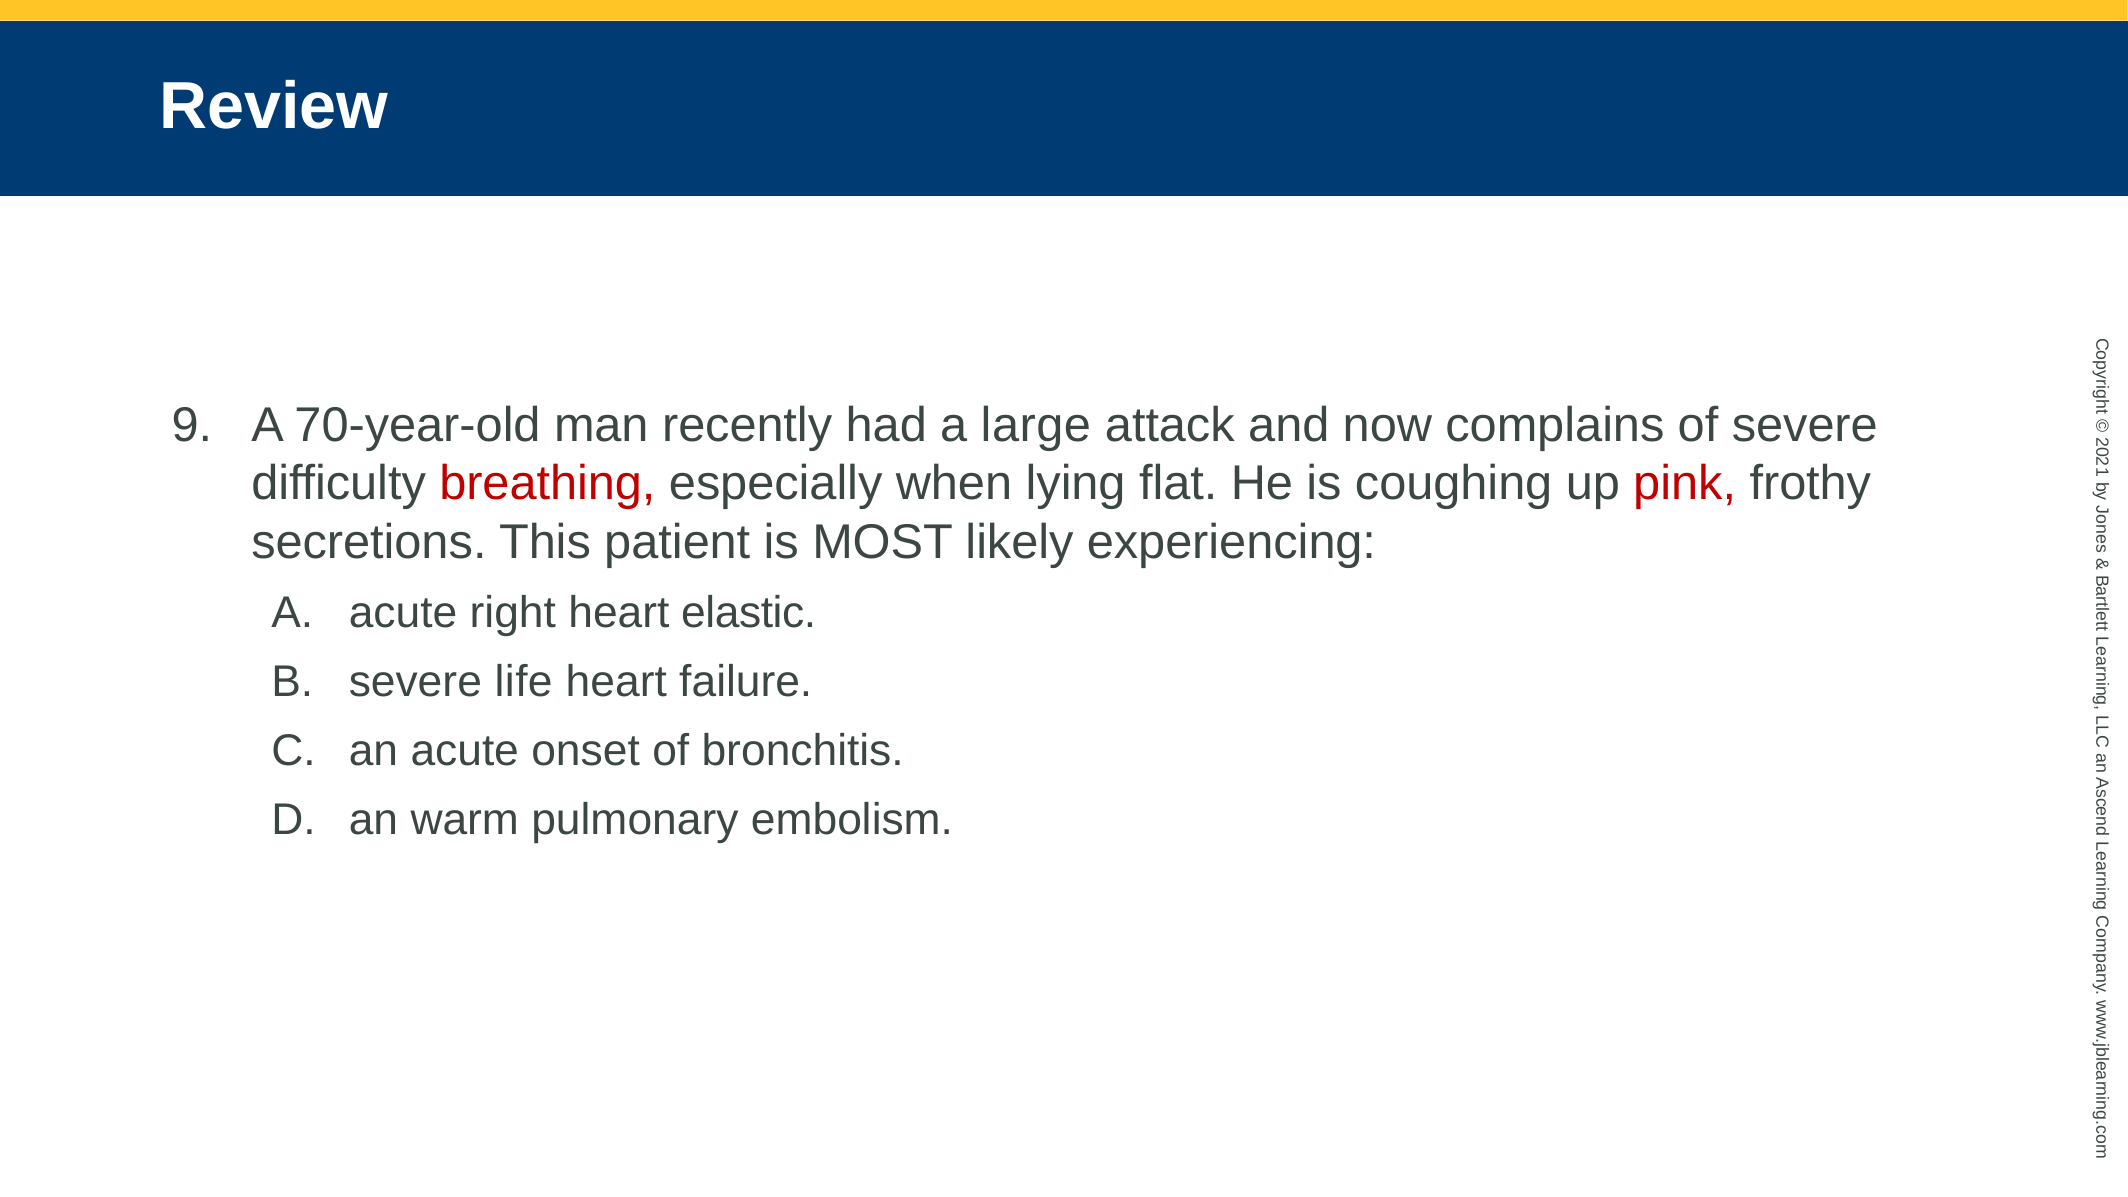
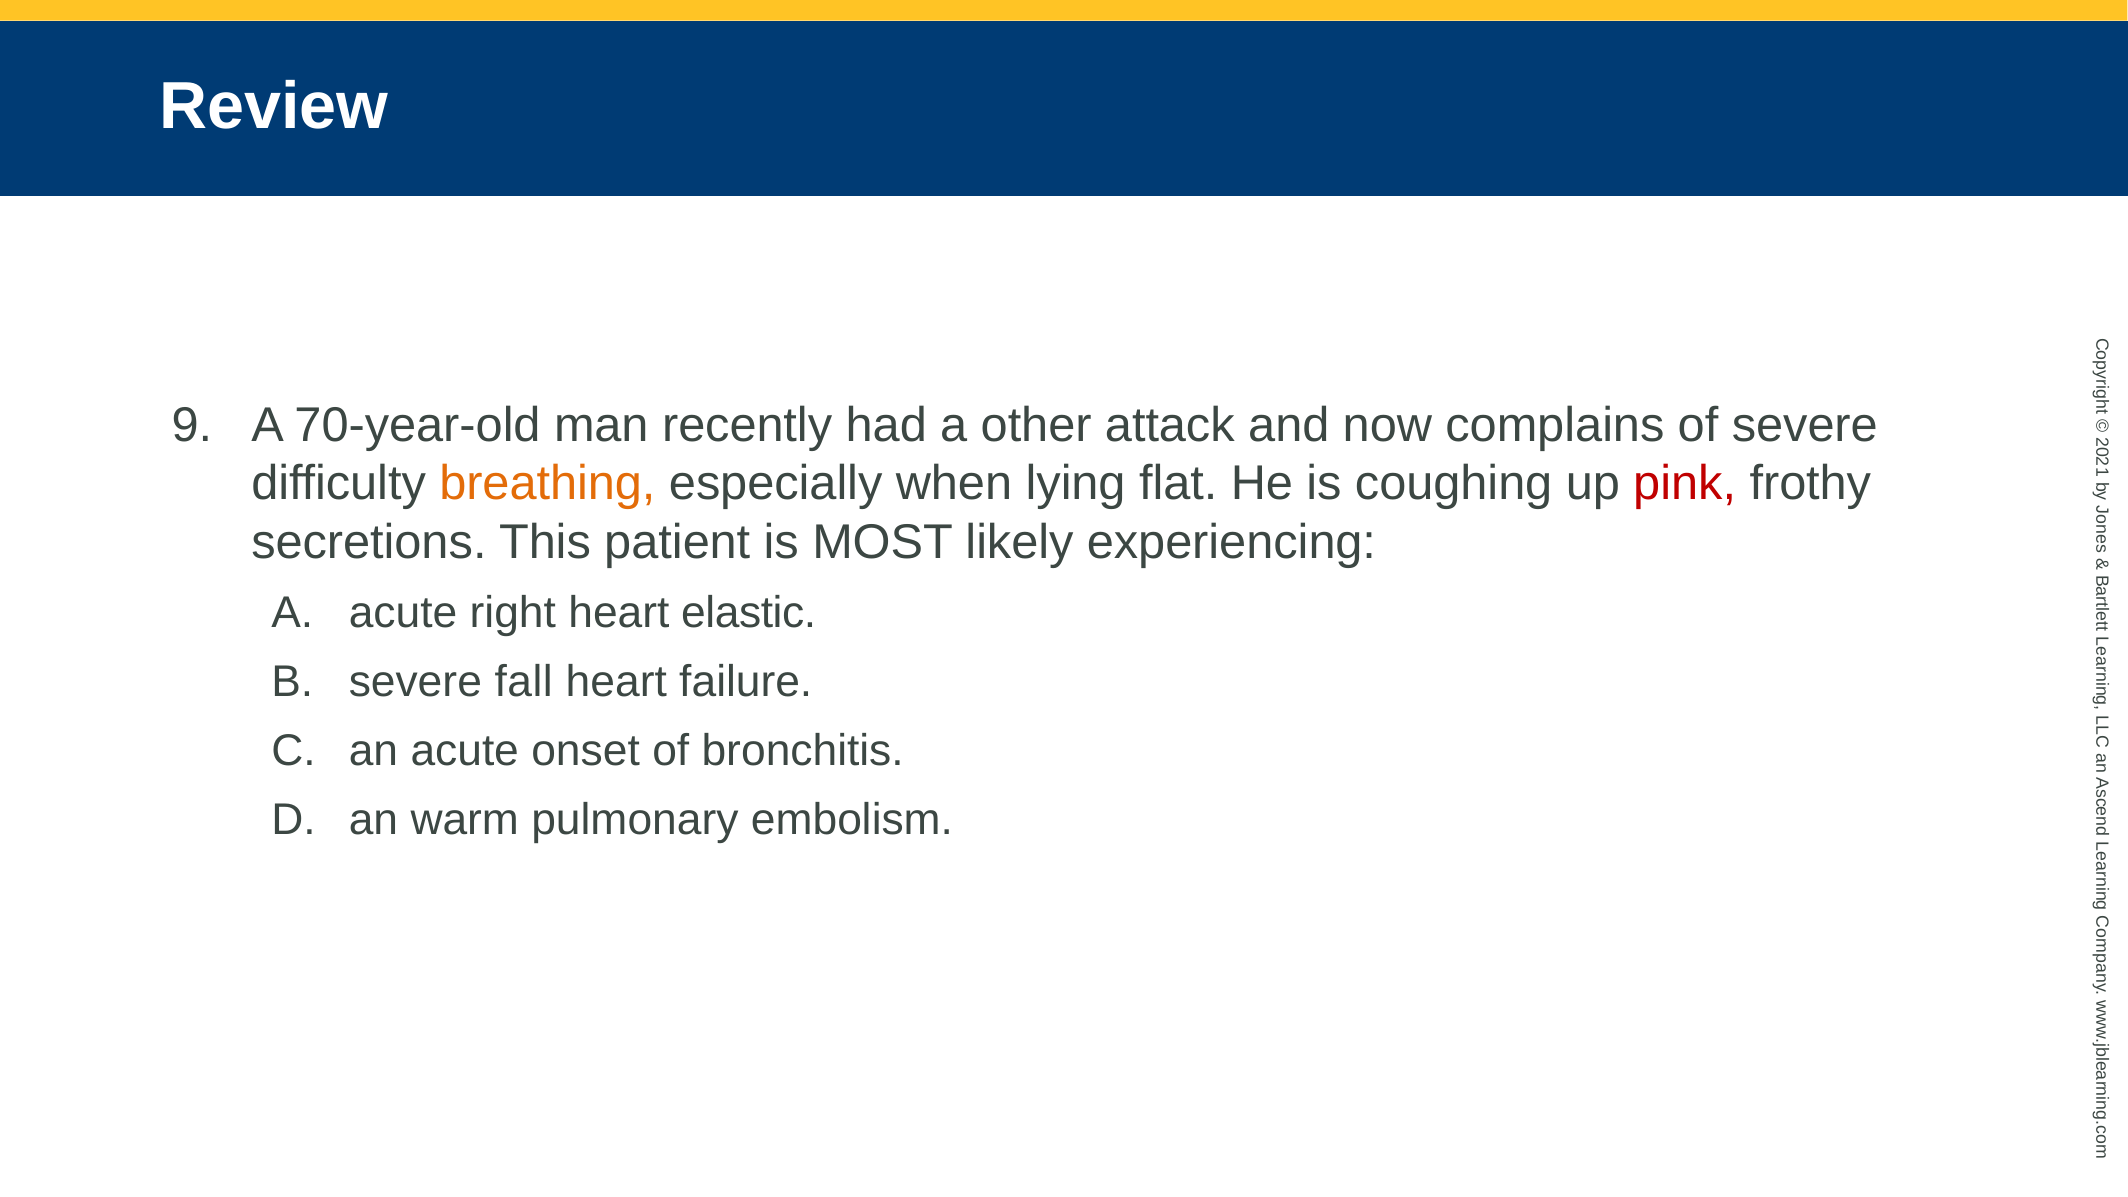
large: large -> other
breathing colour: red -> orange
life: life -> fall
